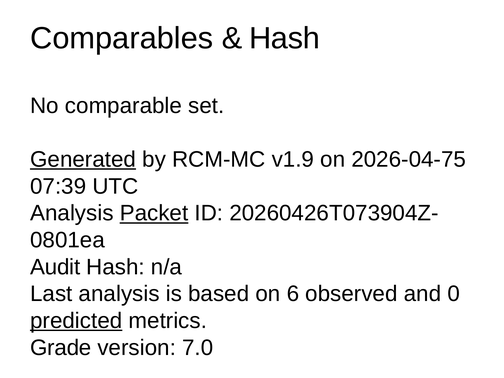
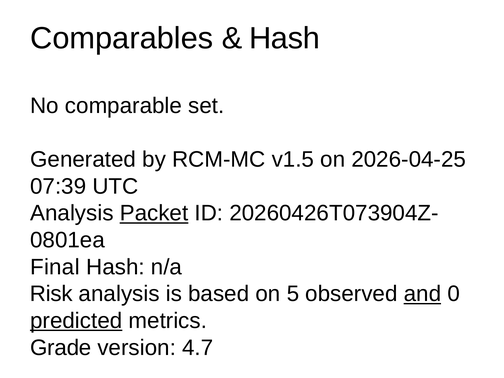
Generated underline: present -> none
v1.9: v1.9 -> v1.5
2026-04-75: 2026-04-75 -> 2026-04-25
Audit: Audit -> Final
Last: Last -> Risk
6: 6 -> 5
and underline: none -> present
7.0: 7.0 -> 4.7
